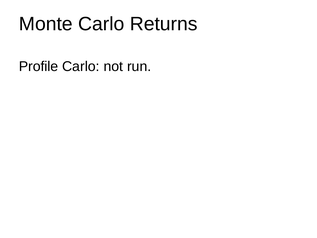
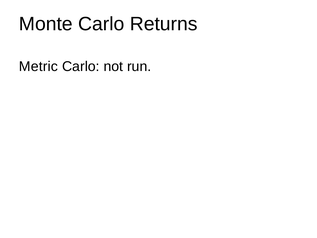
Profile: Profile -> Metric
